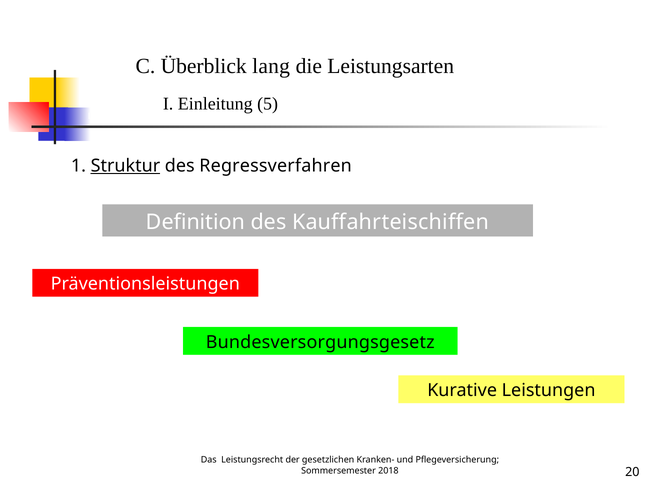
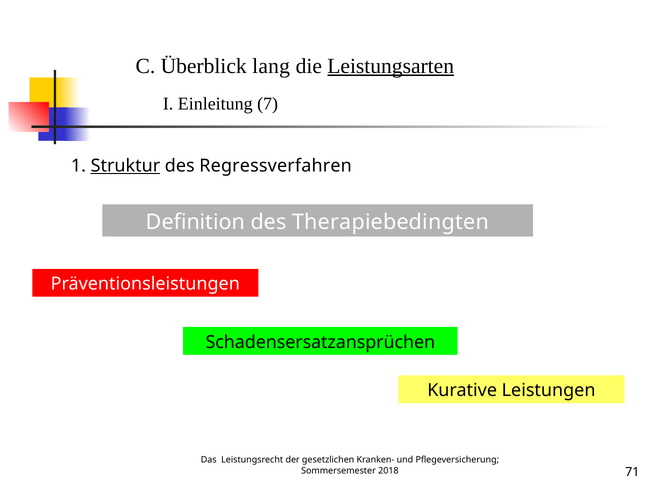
Leistungsarten at (391, 66) underline: none -> present
5: 5 -> 7
Kauffahrteischiffen: Kauffahrteischiffen -> Therapiebedingten
Bundesversorgungsgesetz: Bundesversorgungsgesetz -> Schadensersatzansprüchen
20: 20 -> 71
